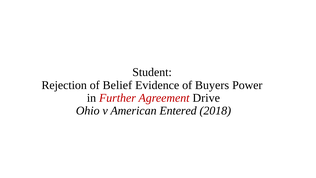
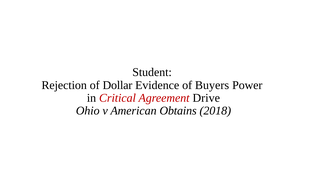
Belief: Belief -> Dollar
Further: Further -> Critical
Entered: Entered -> Obtains
